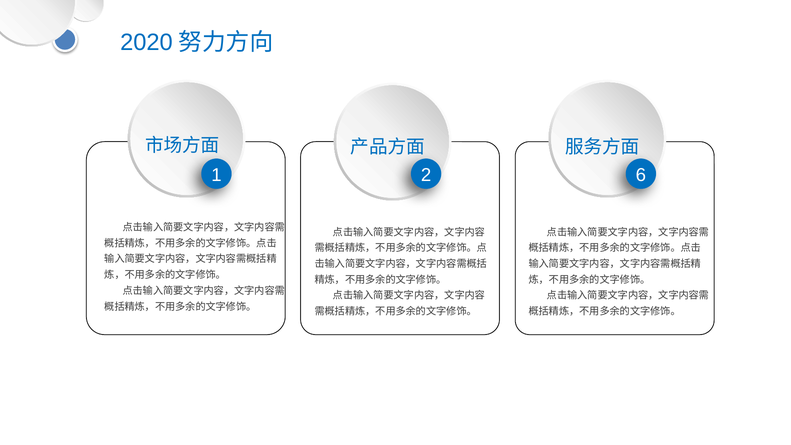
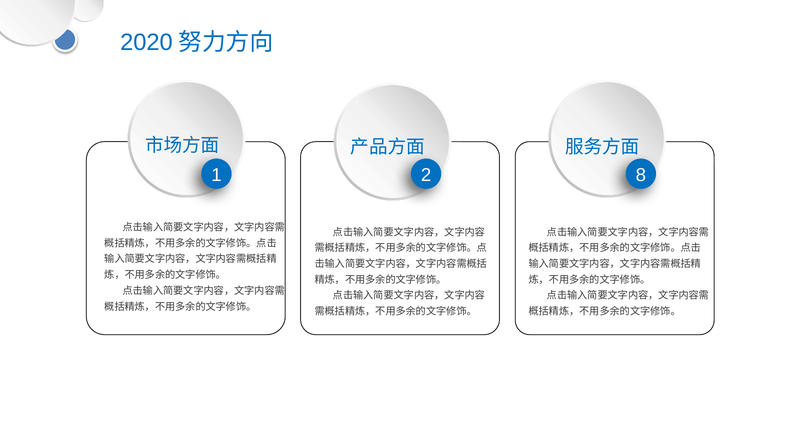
6: 6 -> 8
